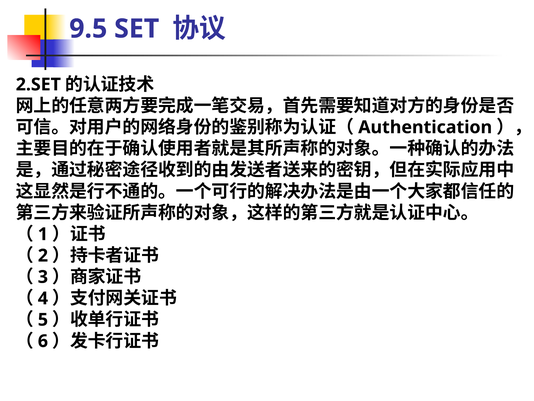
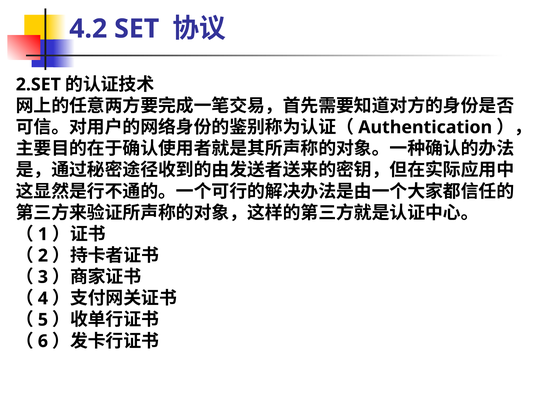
9.5: 9.5 -> 4.2
